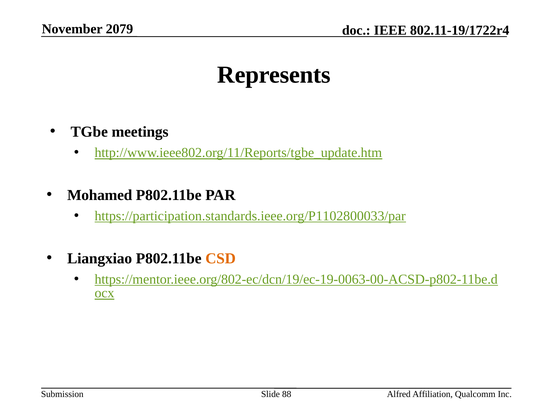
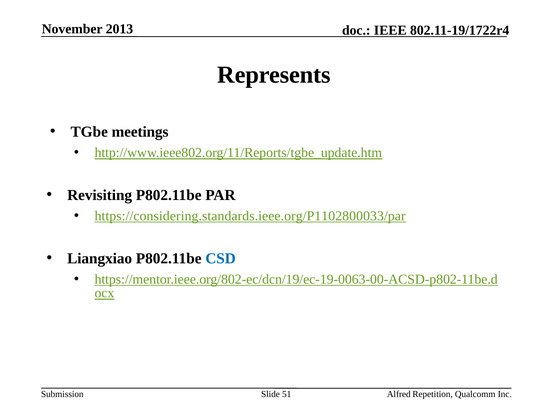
2079: 2079 -> 2013
Mohamed: Mohamed -> Revisiting
https://participation.standards.ieee.org/P1102800033/par: https://participation.standards.ieee.org/P1102800033/par -> https://considering.standards.ieee.org/P1102800033/par
CSD colour: orange -> blue
88: 88 -> 51
Affiliation: Affiliation -> Repetition
